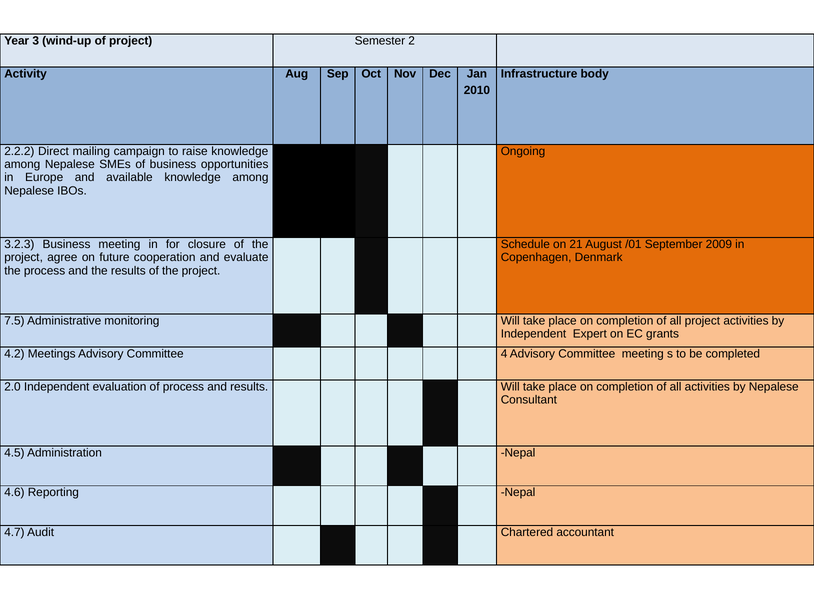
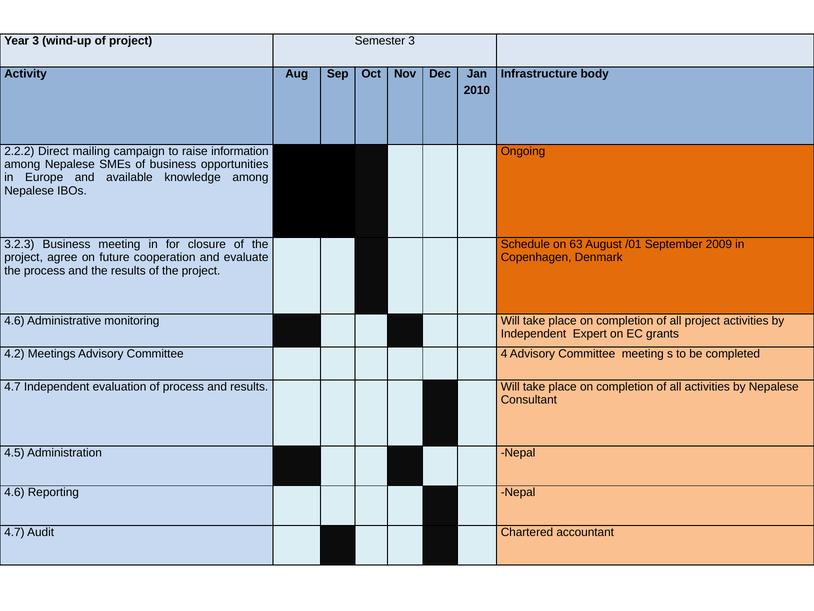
Semester 2: 2 -> 3
raise knowledge: knowledge -> information
21: 21 -> 63
7.5 at (14, 320): 7.5 -> 4.6
2.0 at (12, 387): 2.0 -> 4.7
